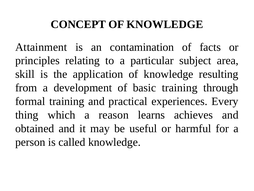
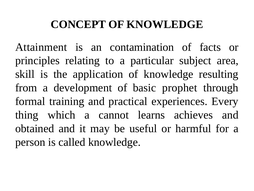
basic training: training -> prophet
reason: reason -> cannot
